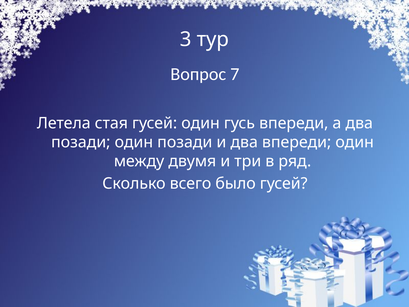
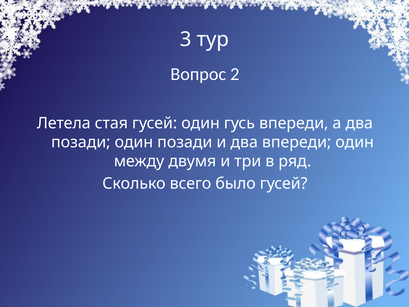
7: 7 -> 2
